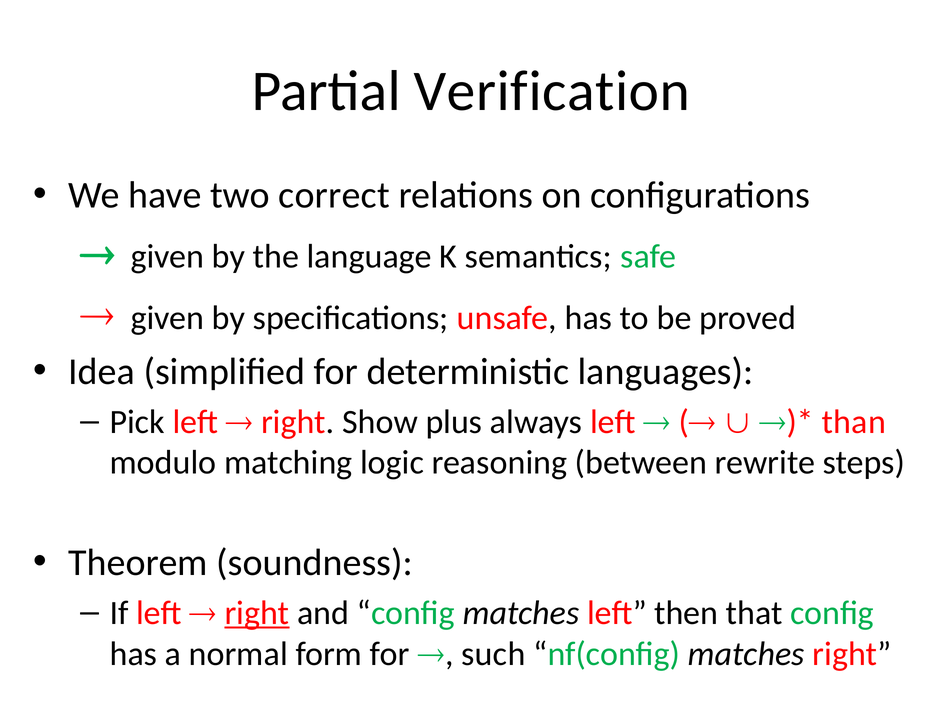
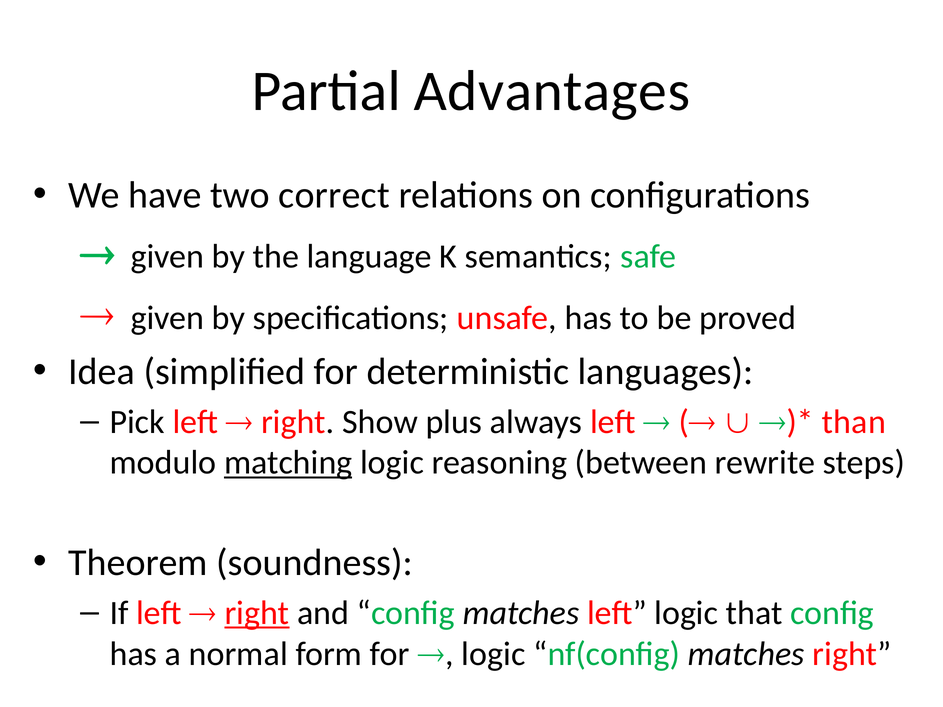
Verification: Verification -> Advantages
matching underline: none -> present
left then: then -> logic
such at (493, 654): such -> logic
